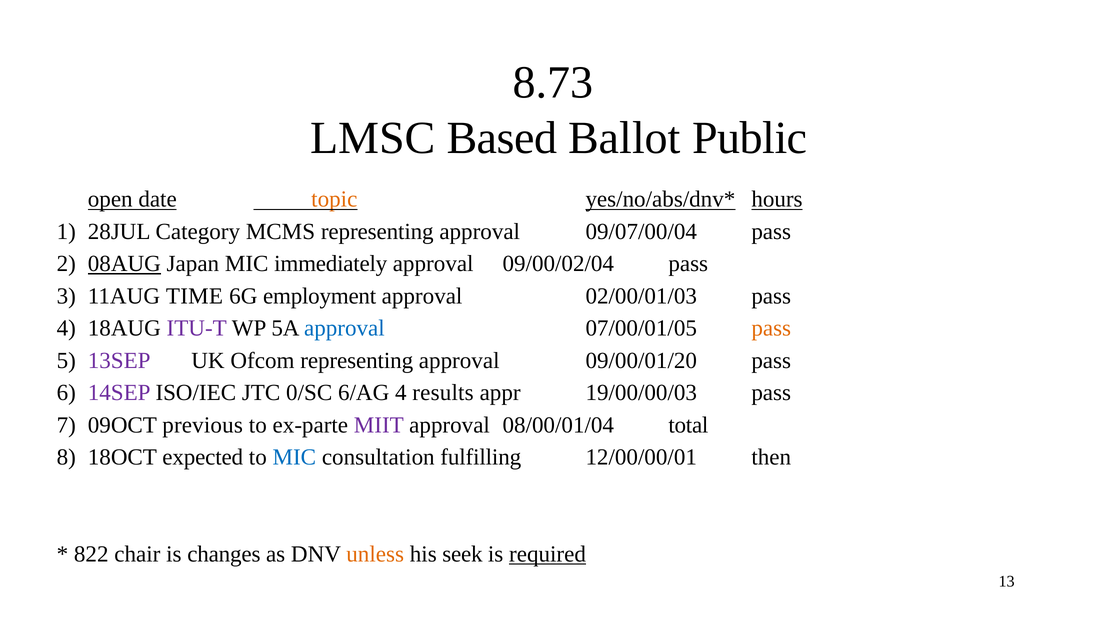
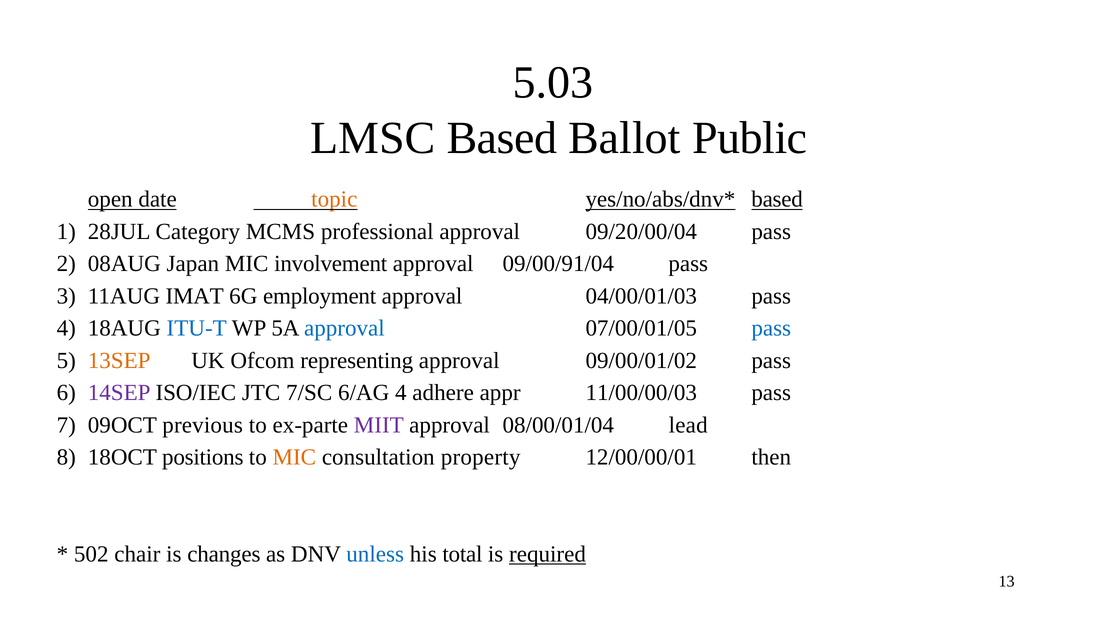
8.73: 8.73 -> 5.03
hours at (777, 199): hours -> based
MCMS representing: representing -> professional
09/07/00/04: 09/07/00/04 -> 09/20/00/04
08AUG underline: present -> none
immediately: immediately -> involvement
09/00/02/04: 09/00/02/04 -> 09/00/91/04
TIME: TIME -> IMAT
02/00/01/03: 02/00/01/03 -> 04/00/01/03
ITU-T colour: purple -> blue
pass at (771, 328) colour: orange -> blue
13SEP colour: purple -> orange
09/00/01/20: 09/00/01/20 -> 09/00/01/02
0/SC: 0/SC -> 7/SC
results: results -> adhere
19/00/00/03: 19/00/00/03 -> 11/00/00/03
total: total -> lead
expected: expected -> positions
MIC at (294, 457) colour: blue -> orange
fulfilling: fulfilling -> property
822: 822 -> 502
unless colour: orange -> blue
seek: seek -> total
